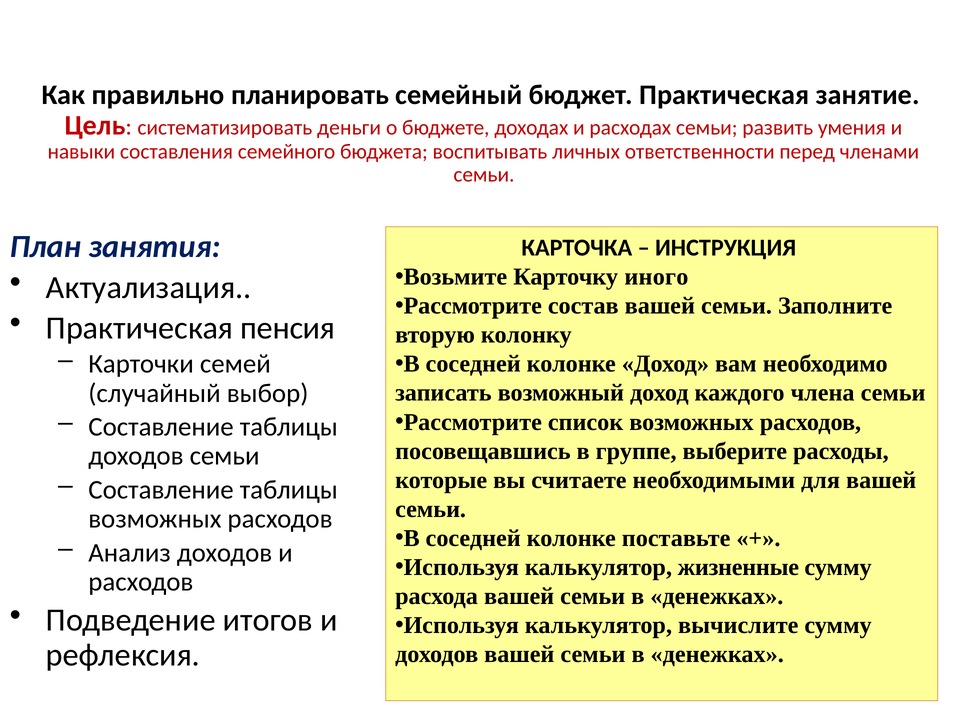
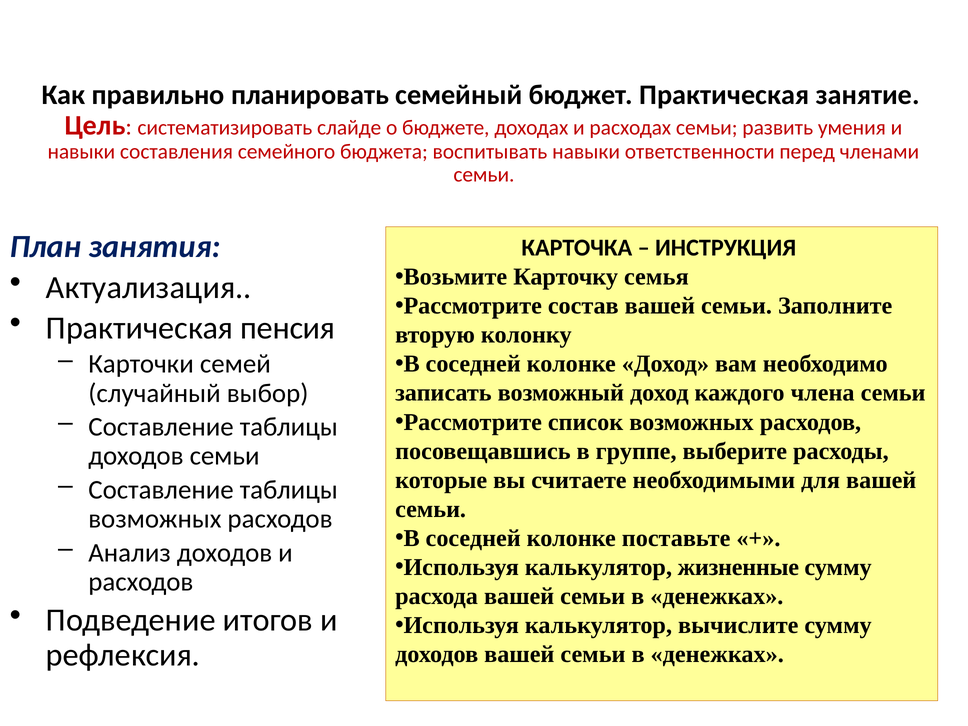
деньги: деньги -> слайде
воспитывать личных: личных -> навыки
иного: иного -> семья
